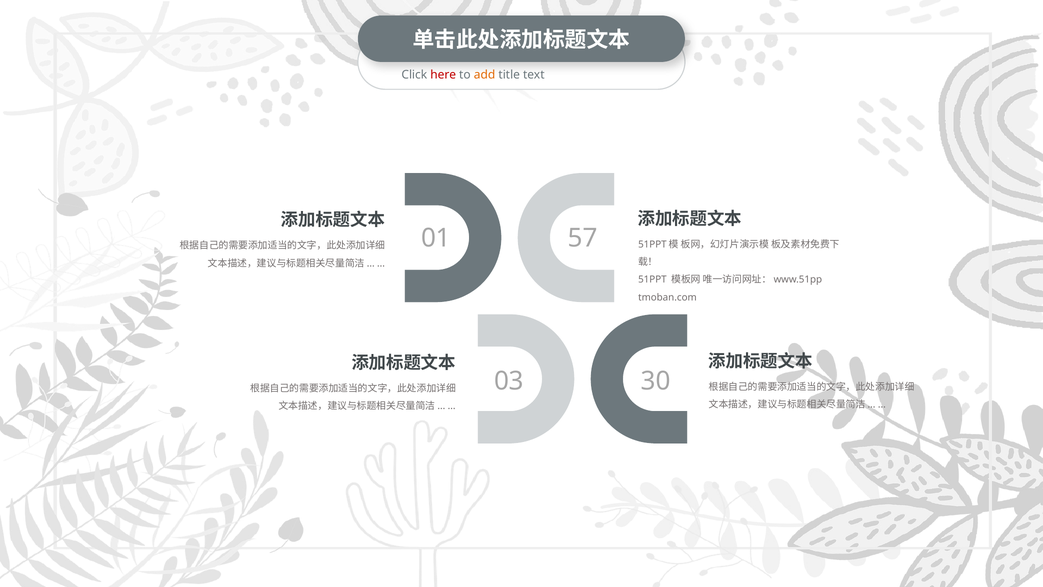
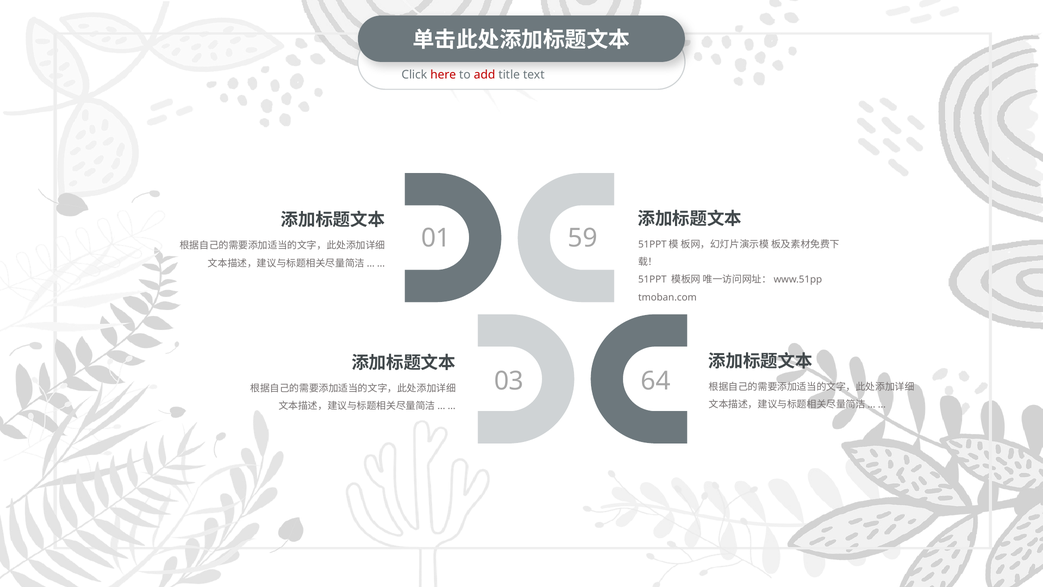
add colour: orange -> red
57: 57 -> 59
30: 30 -> 64
